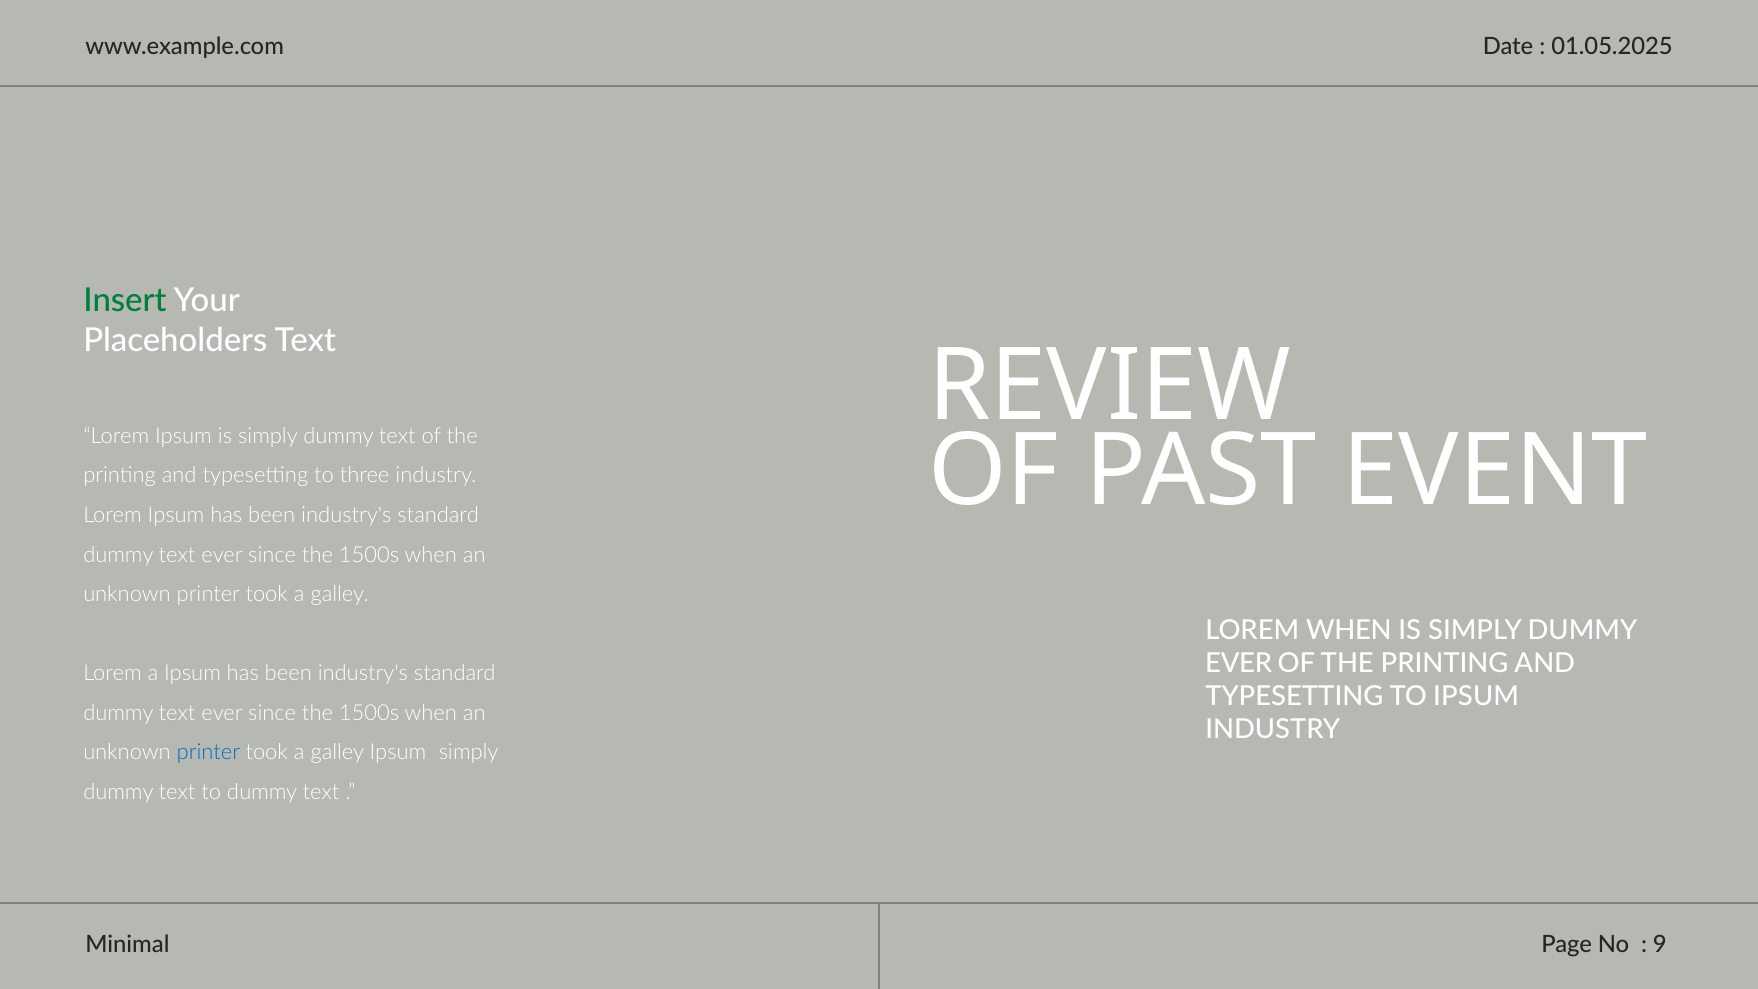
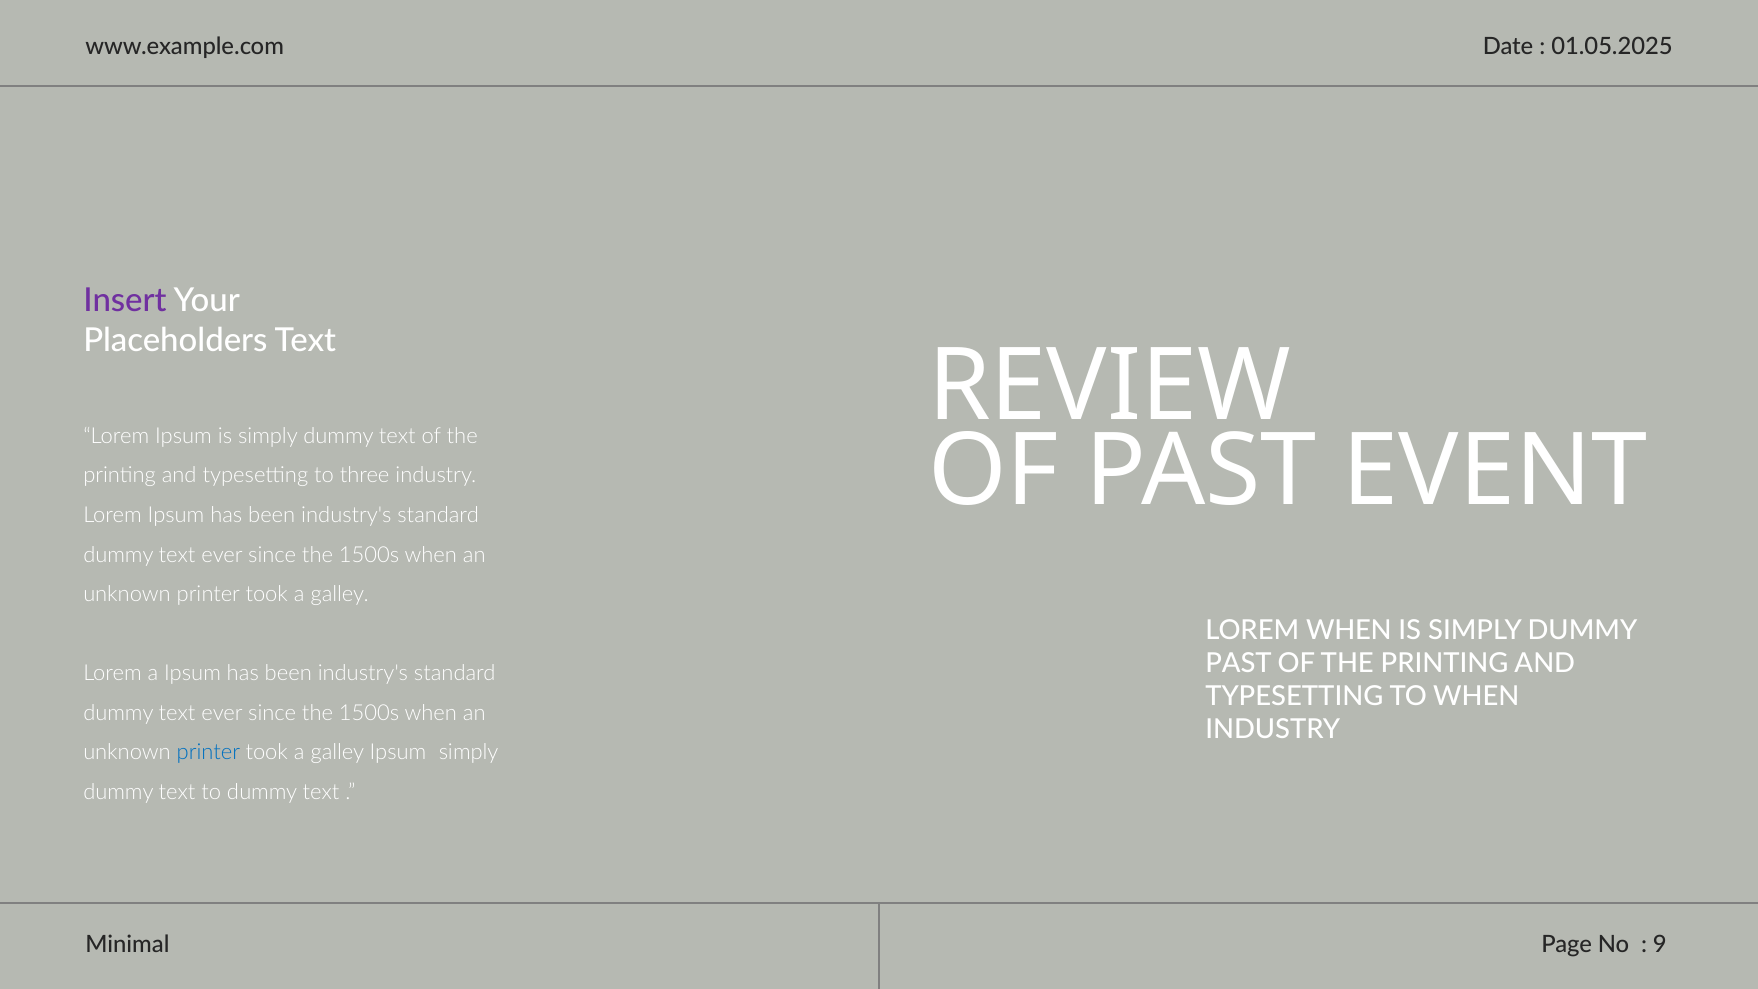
Insert colour: green -> purple
EVER at (1239, 663): EVER -> PAST
TO IPSUM: IPSUM -> WHEN
